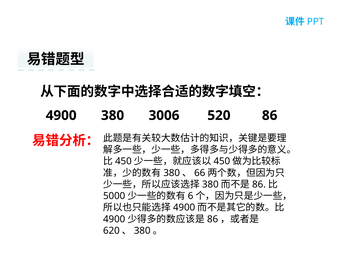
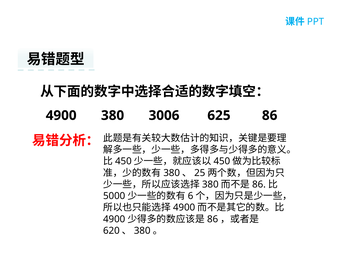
520: 520 -> 625
66: 66 -> 25
